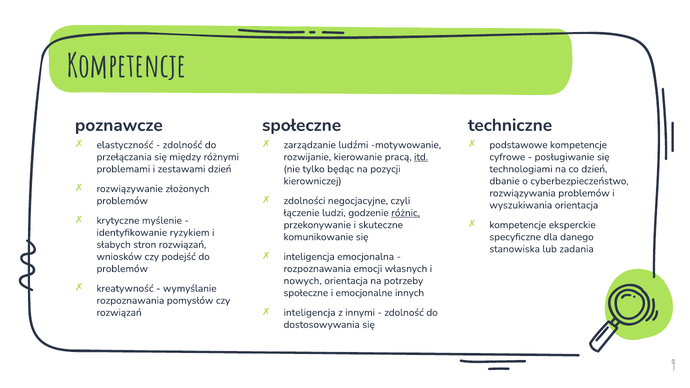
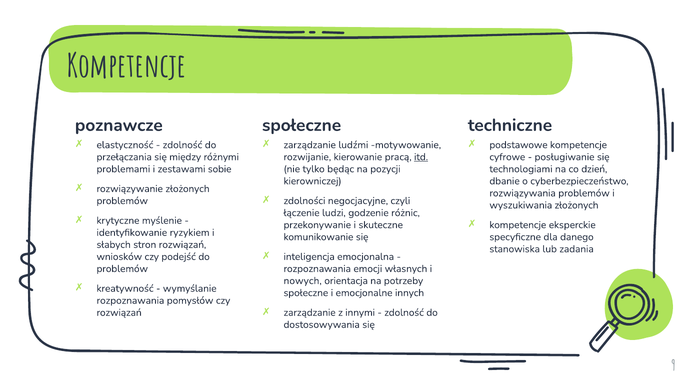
zestawami dzień: dzień -> sobie
wyszukiwania orientacja: orientacja -> złożonych
różnic underline: present -> none
inteligencja at (310, 313): inteligencja -> zarządzanie
